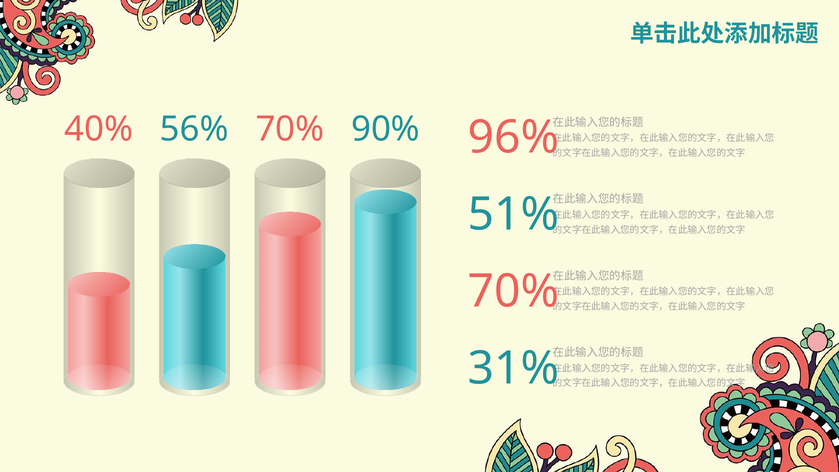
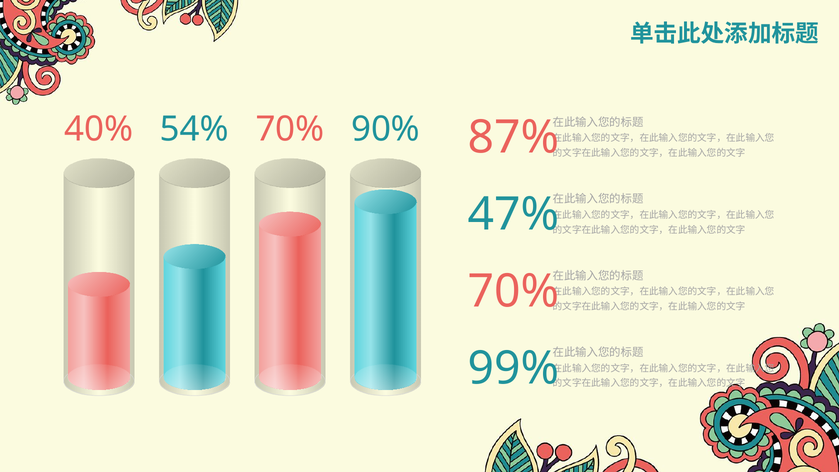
56%: 56% -> 54%
96%: 96% -> 87%
51%: 51% -> 47%
31%: 31% -> 99%
